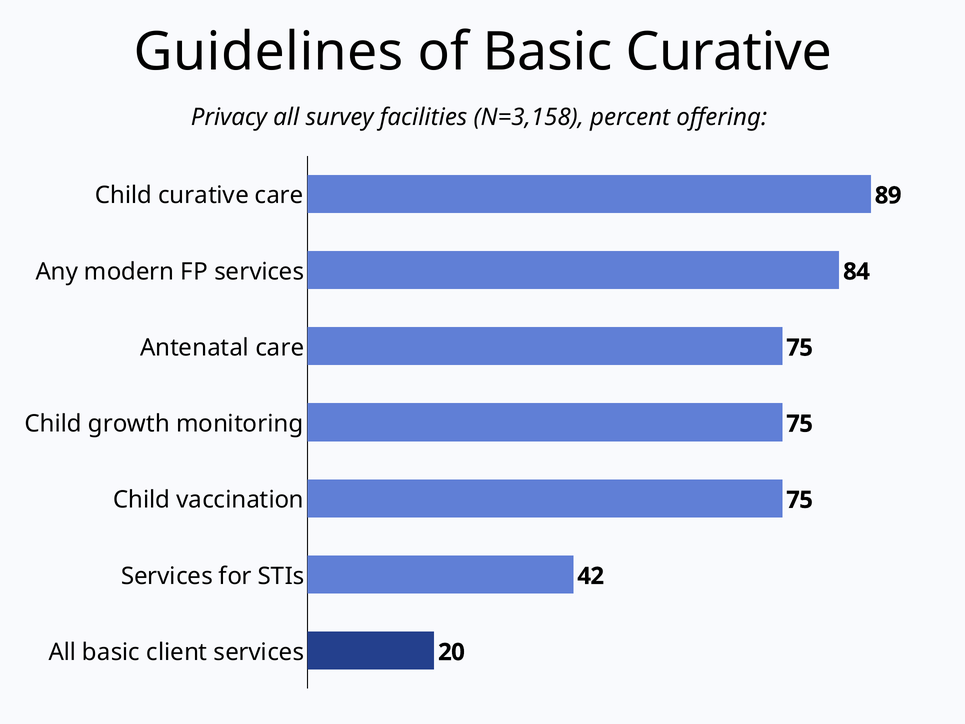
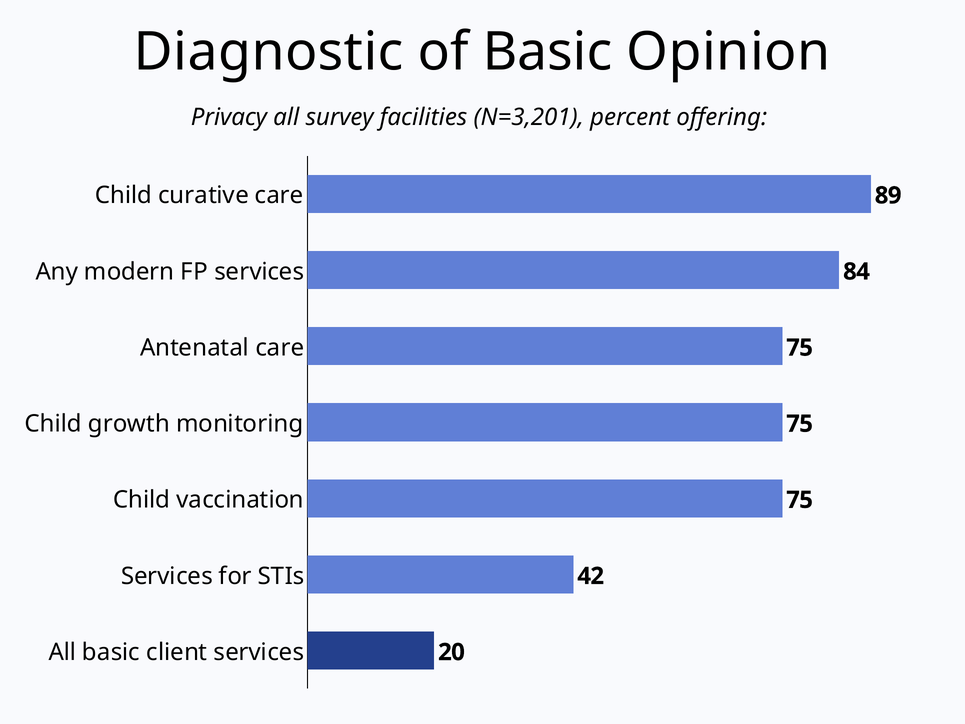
Guidelines: Guidelines -> Diagnostic
Basic Curative: Curative -> Opinion
N=3,158: N=3,158 -> N=3,201
